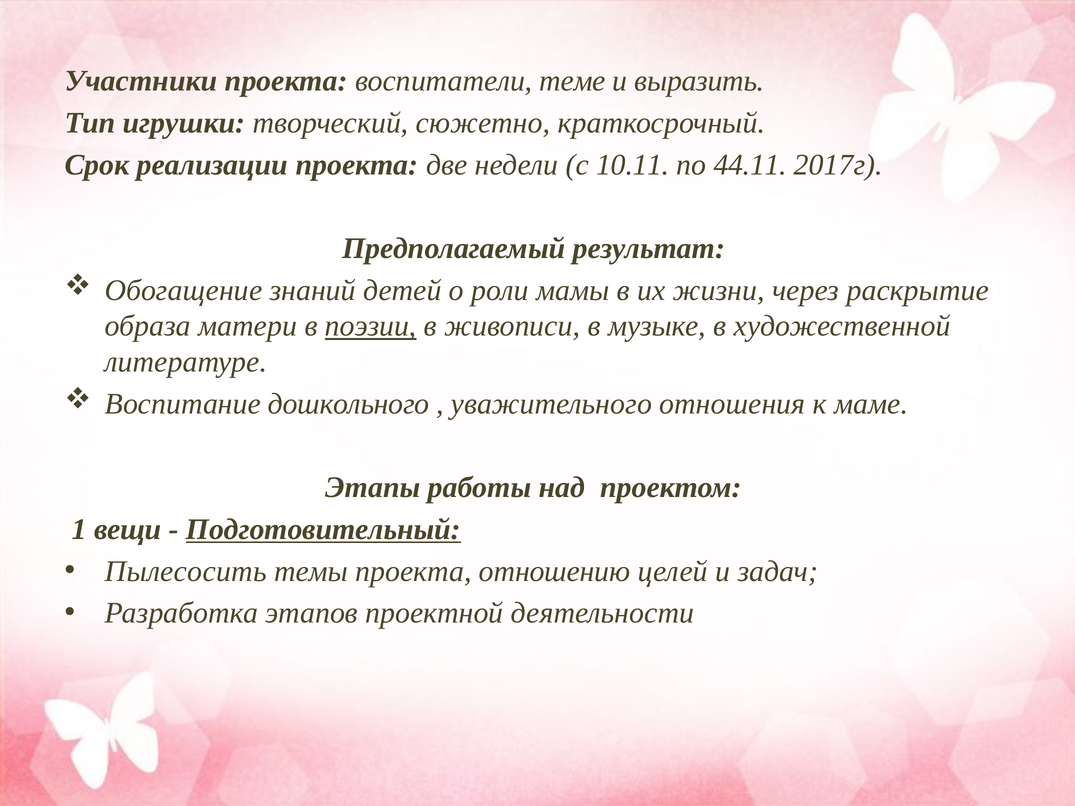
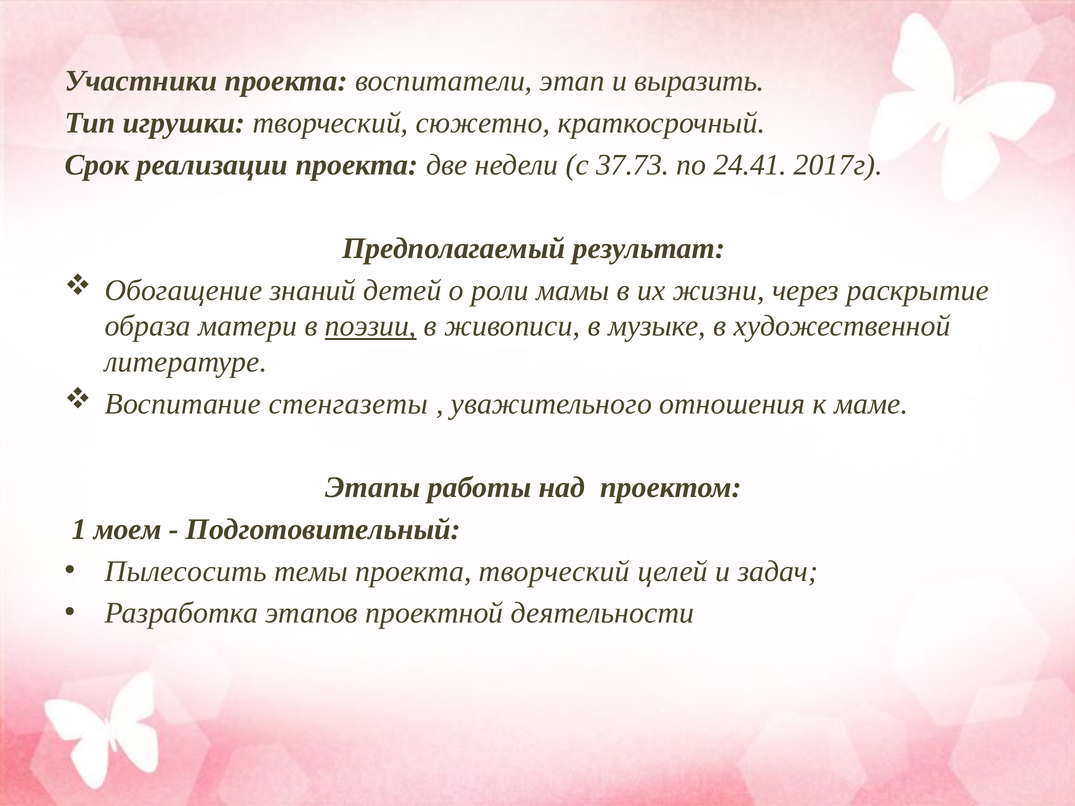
теме: теме -> этап
10.11: 10.11 -> 37.73
44.11: 44.11 -> 24.41
дошкольного: дошкольного -> стенгазеты
вещи: вещи -> моем
Подготовительный underline: present -> none
проекта отношению: отношению -> творческий
